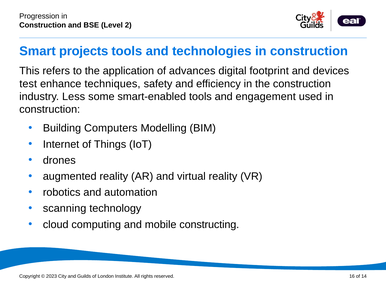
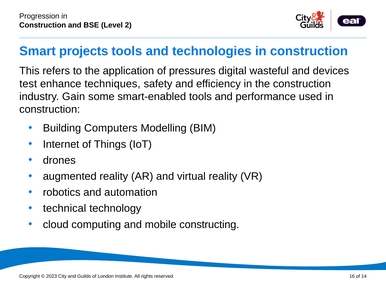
advances: advances -> pressures
footprint: footprint -> wasteful
Less: Less -> Gain
engagement: engagement -> performance
scanning: scanning -> technical
